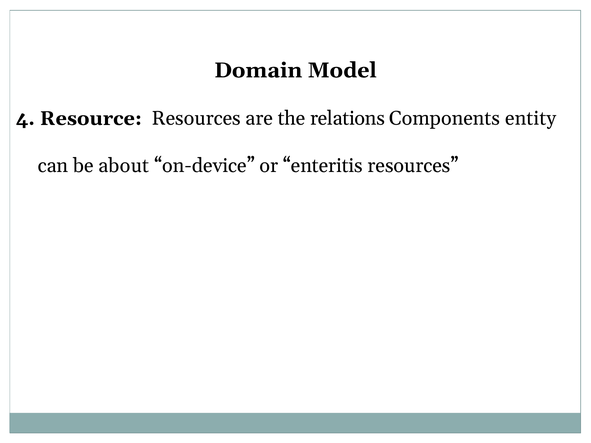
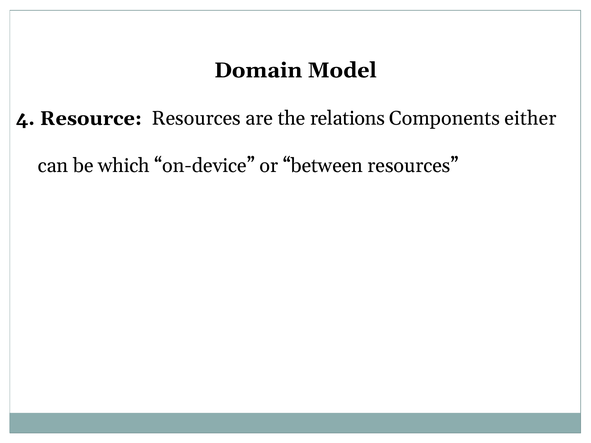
entity: entity -> either
about: about -> which
enteritis: enteritis -> between
